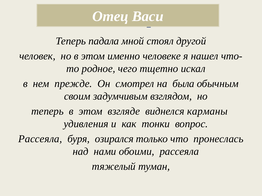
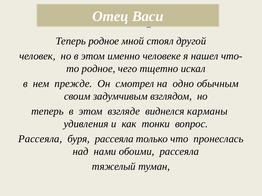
Теперь падала: падала -> родное
была: была -> одно
буря озирался: озирался -> рассеяла
